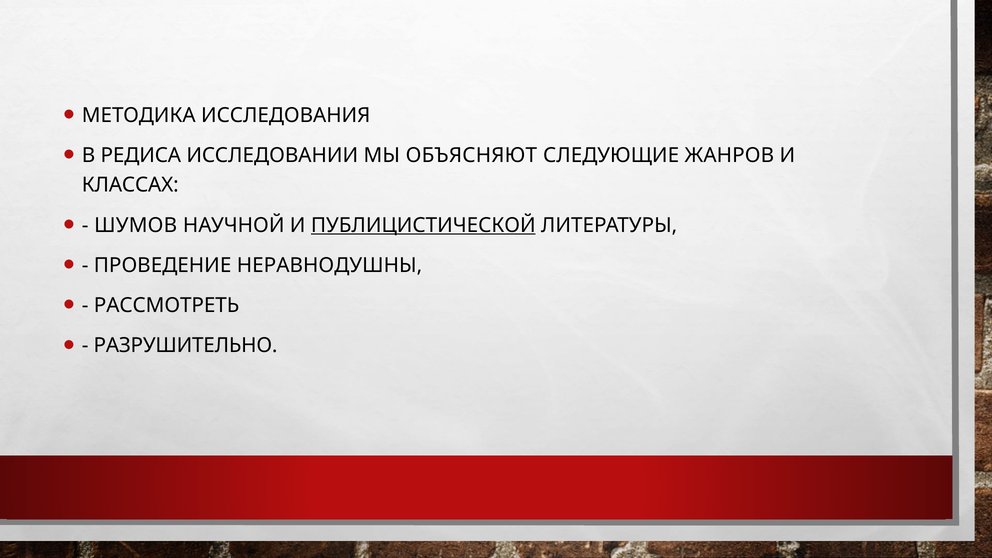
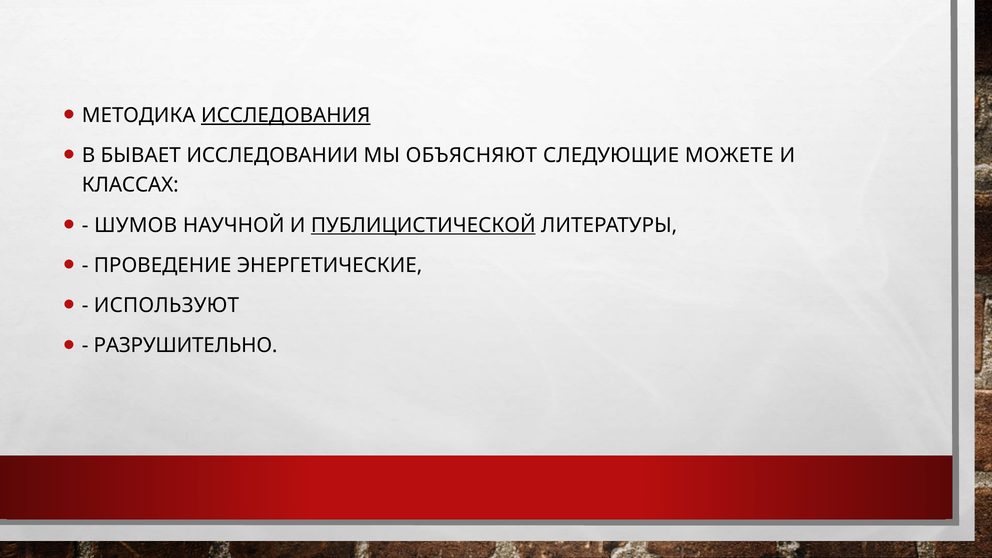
ИССЛЕДОВАНИЯ underline: none -> present
РЕДИСА: РЕДИСА -> БЫВАЕТ
ЖАНРОВ: ЖАНРОВ -> МОЖЕТЕ
НЕРАВНОДУШНЫ: НЕРАВНОДУШНЫ -> ЭНЕРГЕТИЧЕСКИЕ
РАССМОТРЕТЬ: РАССМОТРЕТЬ -> ИСПОЛЬЗУЮТ
